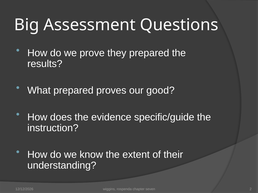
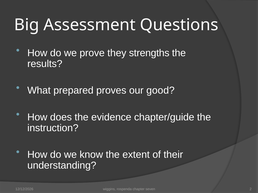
they prepared: prepared -> strengths
specific/guide: specific/guide -> chapter/guide
